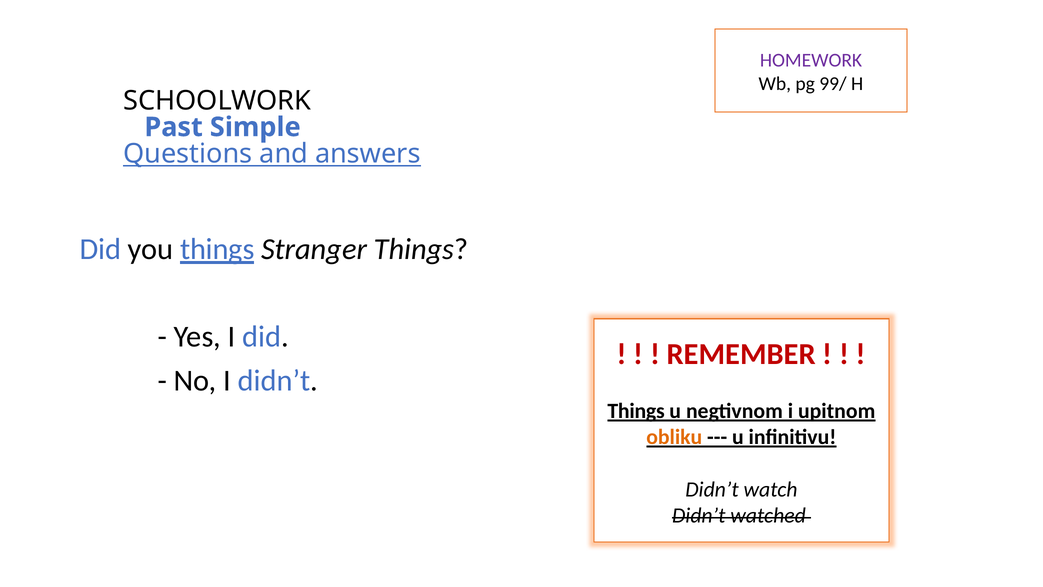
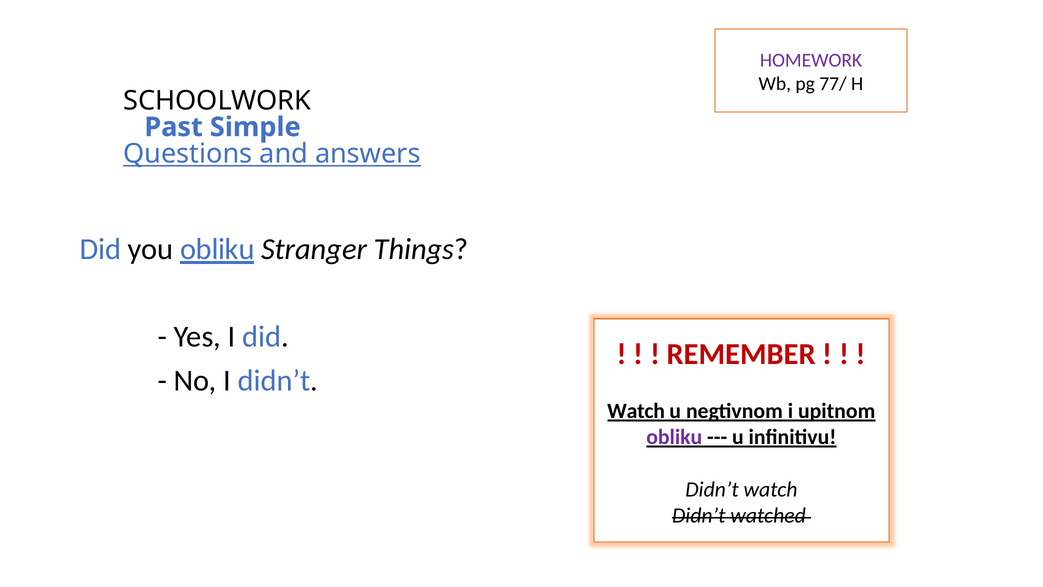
99/: 99/ -> 77/
you things: things -> obliku
Things at (636, 411): Things -> Watch
obliku at (674, 437) colour: orange -> purple
